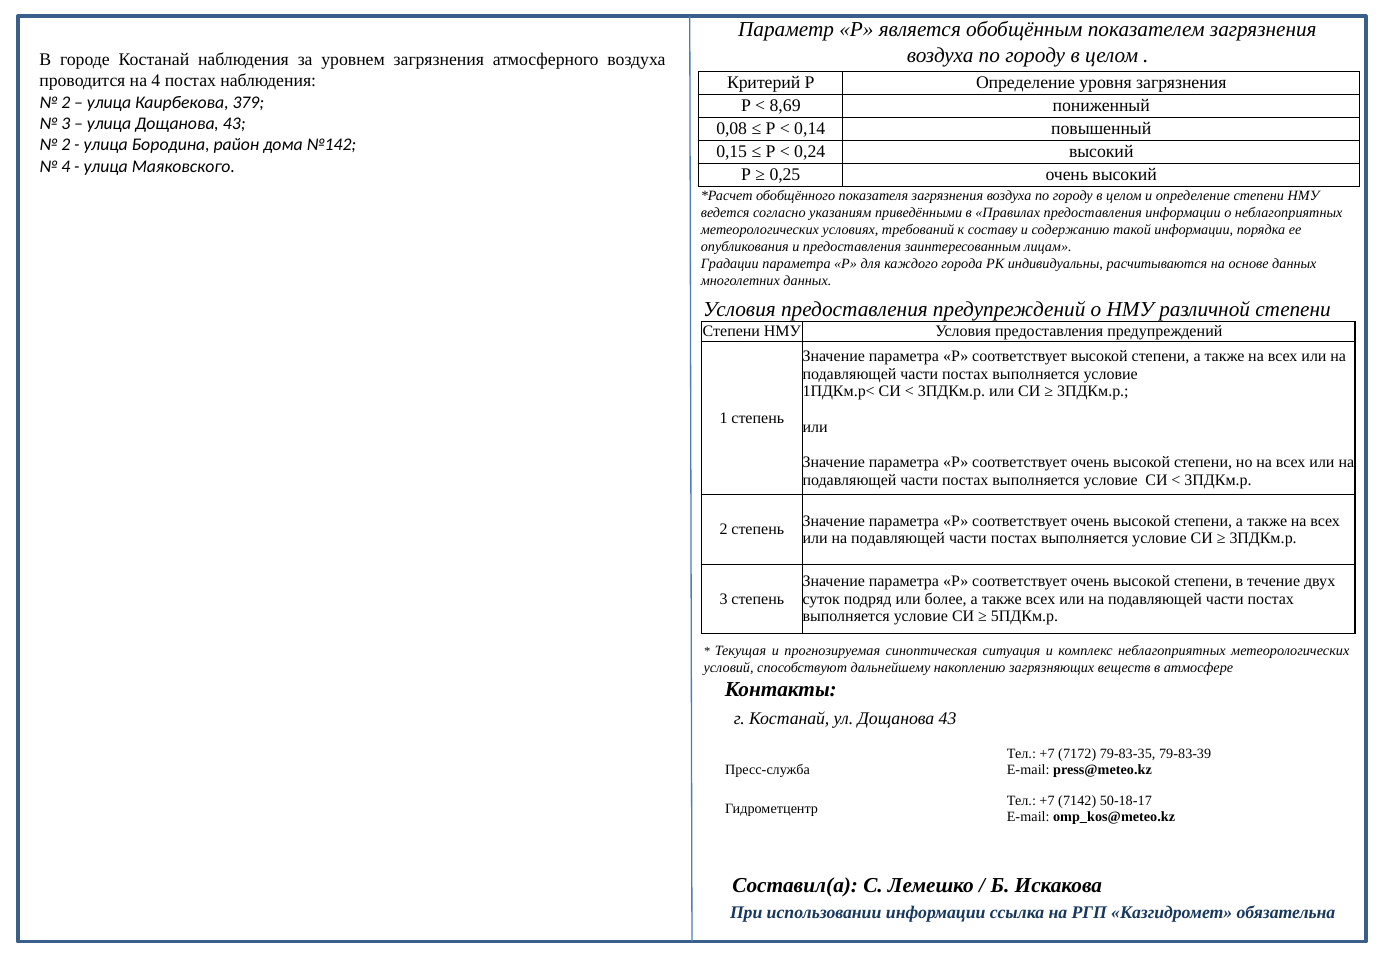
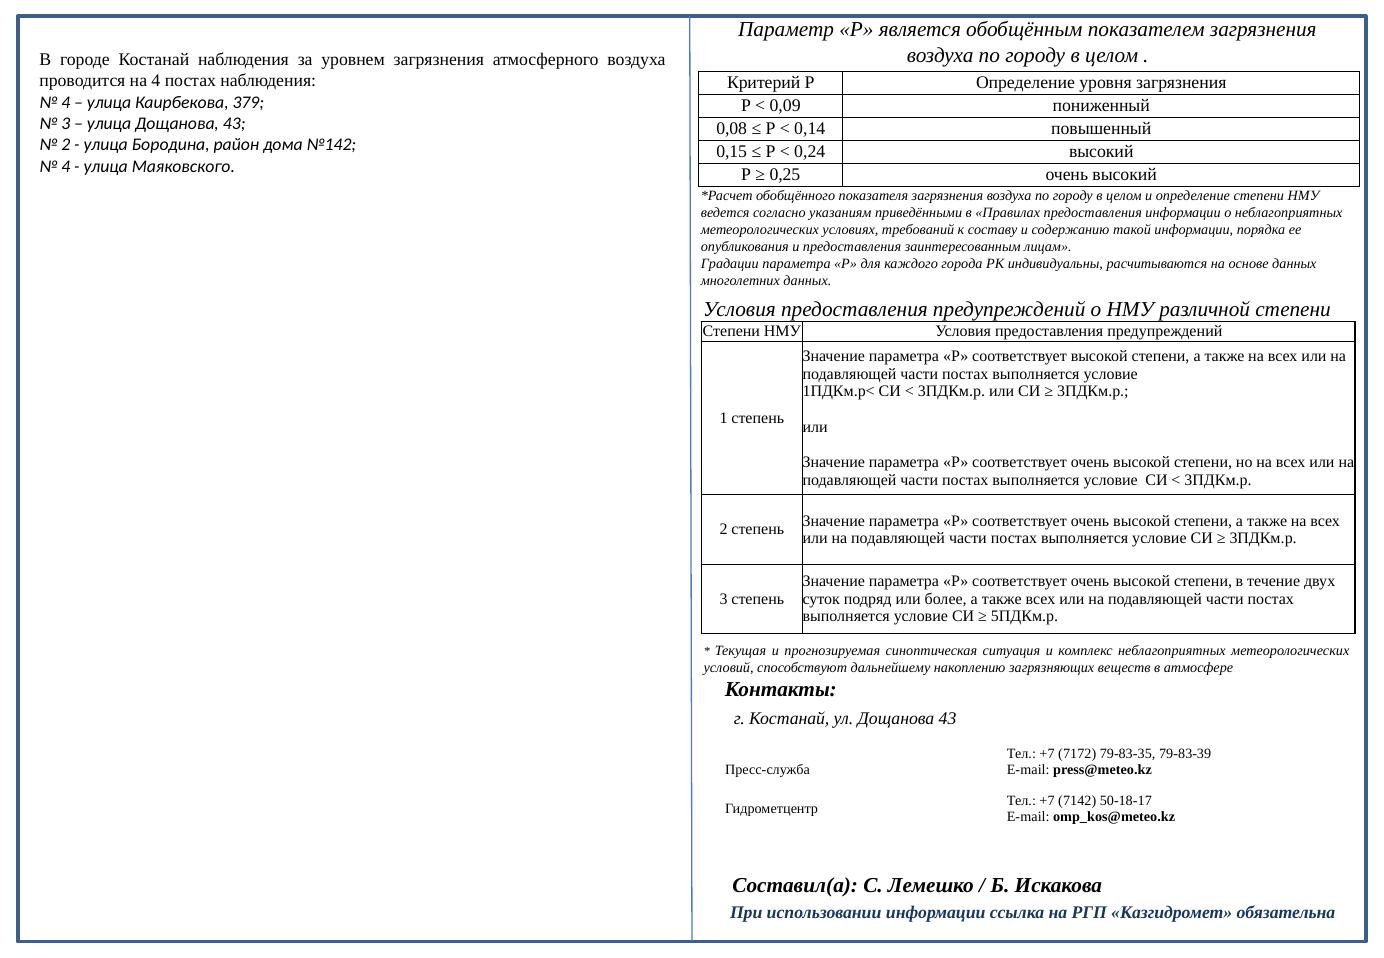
2 at (66, 102): 2 -> 4
8,69: 8,69 -> 0,09
